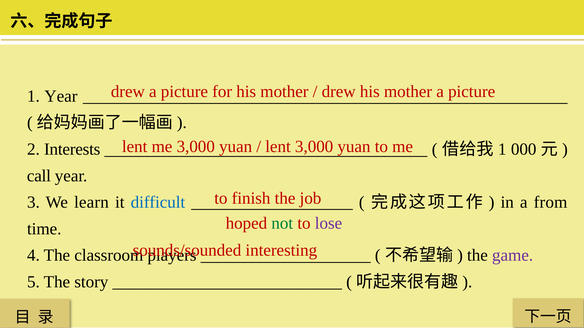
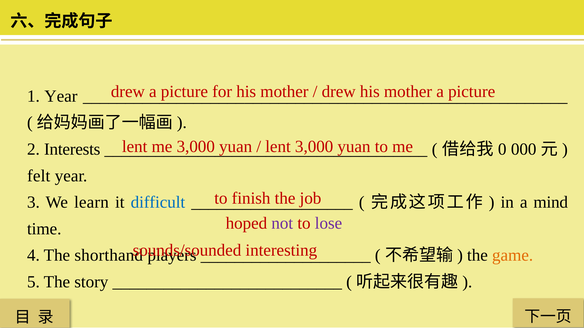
1 at (502, 149): 1 -> 0
call: call -> felt
from: from -> mind
not colour: green -> purple
classroom: classroom -> shorthand
game colour: purple -> orange
